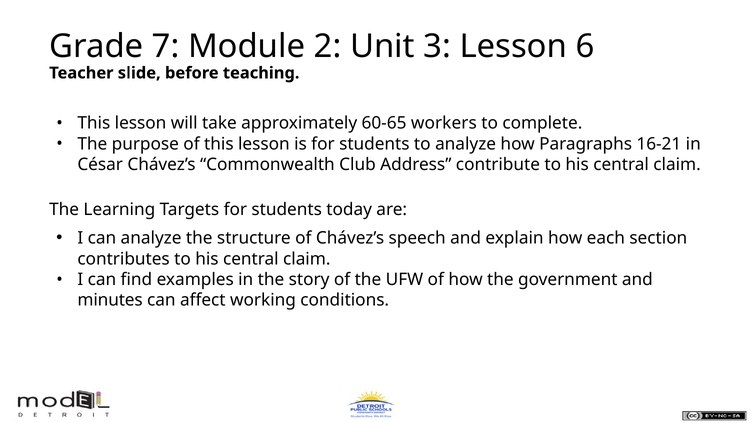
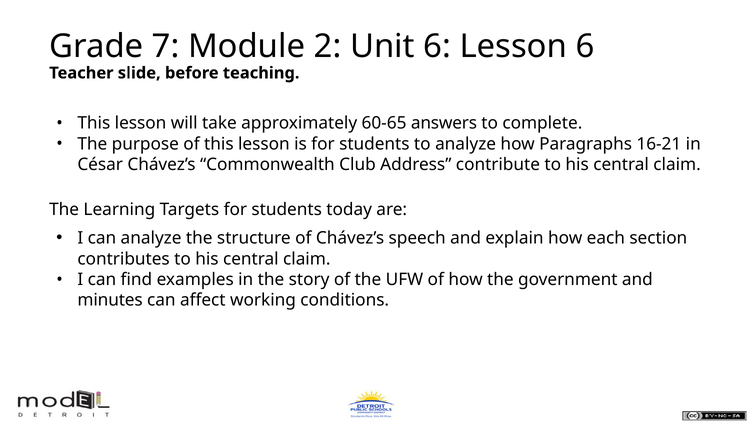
Unit 3: 3 -> 6
workers: workers -> answers
